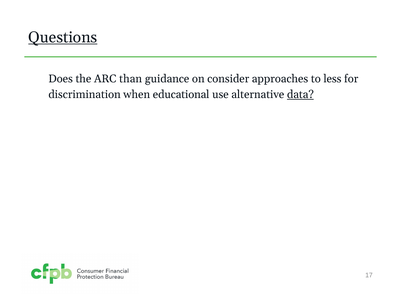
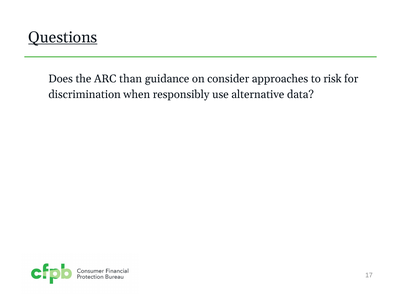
less: less -> risk
educational: educational -> responsibly
data underline: present -> none
